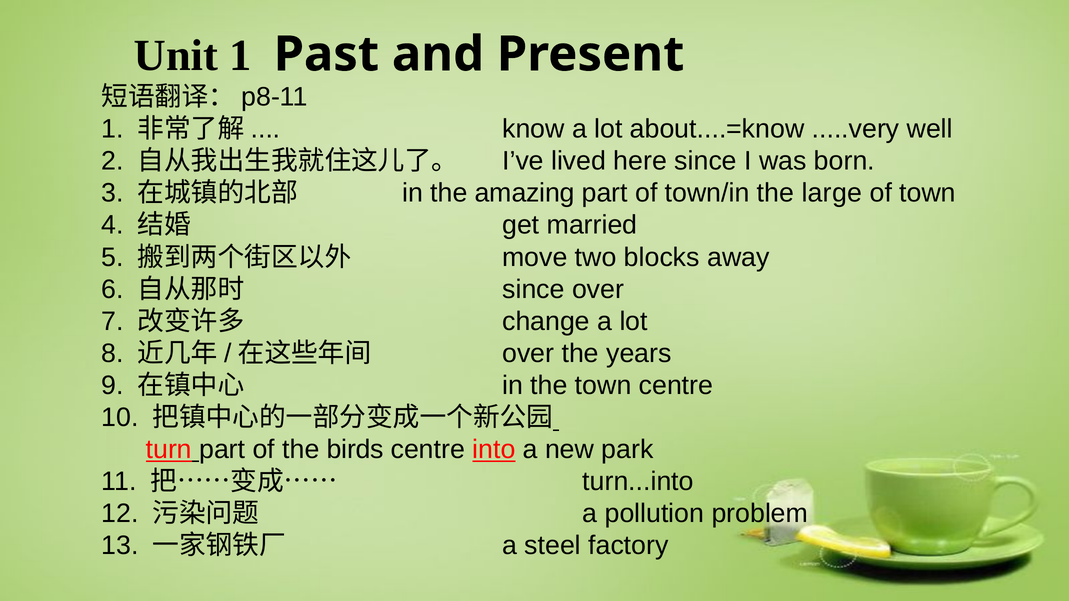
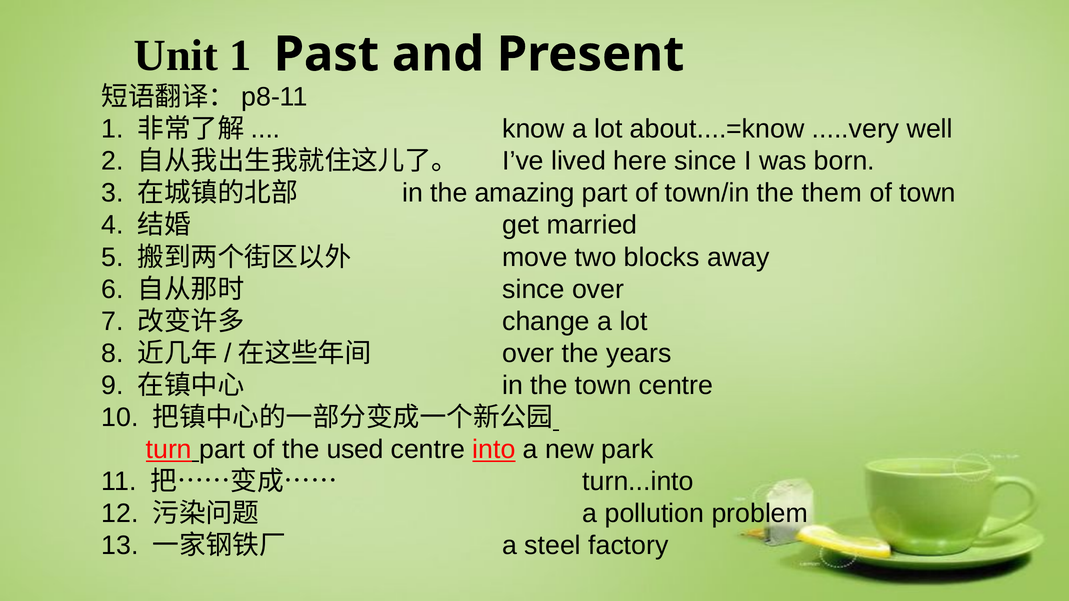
large: large -> them
birds: birds -> used
